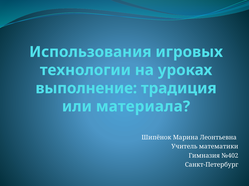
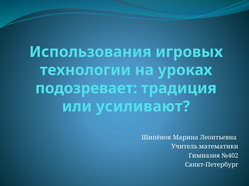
выполнение: выполнение -> подозревает
материала: материала -> усиливают
